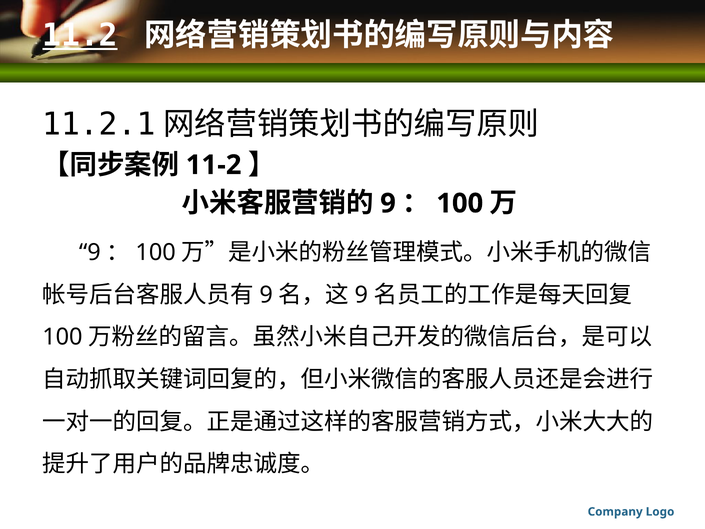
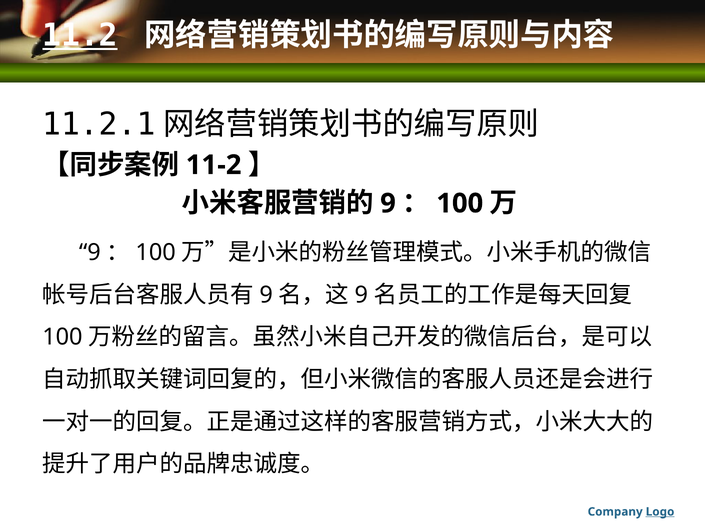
Logo underline: none -> present
